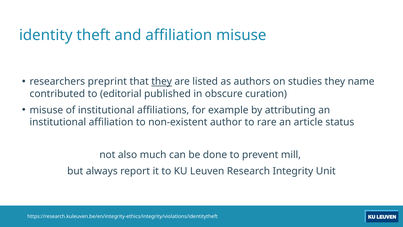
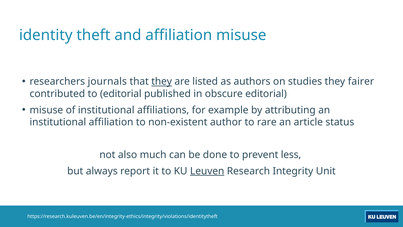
preprint: preprint -> journals
name: name -> fairer
obscure curation: curation -> editorial
mill: mill -> less
Leuven underline: none -> present
